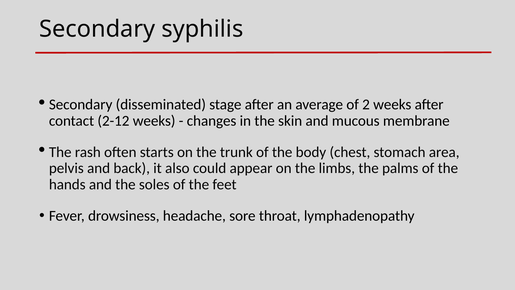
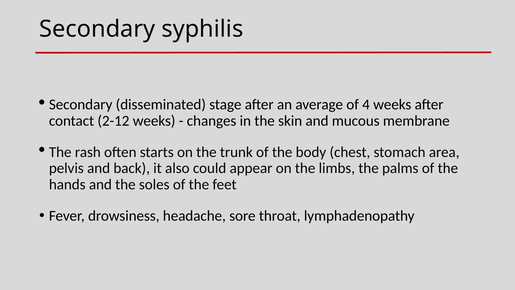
2: 2 -> 4
